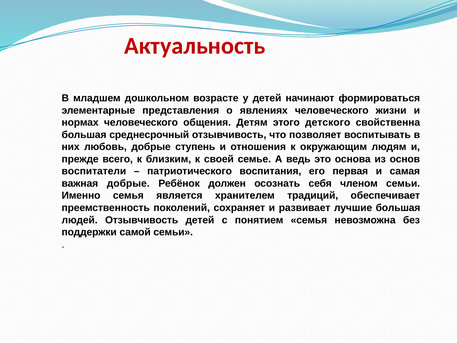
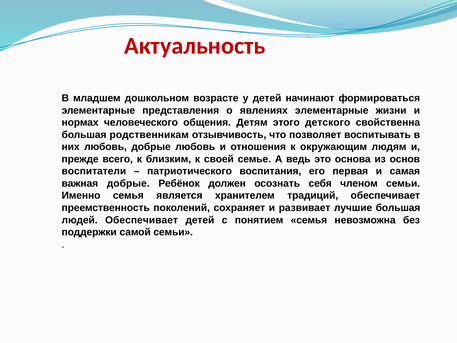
явлениях человеческого: человеческого -> элементарные
среднесрочный: среднесрочный -> родственникам
добрые ступень: ступень -> любовь
людей Отзывчивость: Отзывчивость -> Обеспечивает
